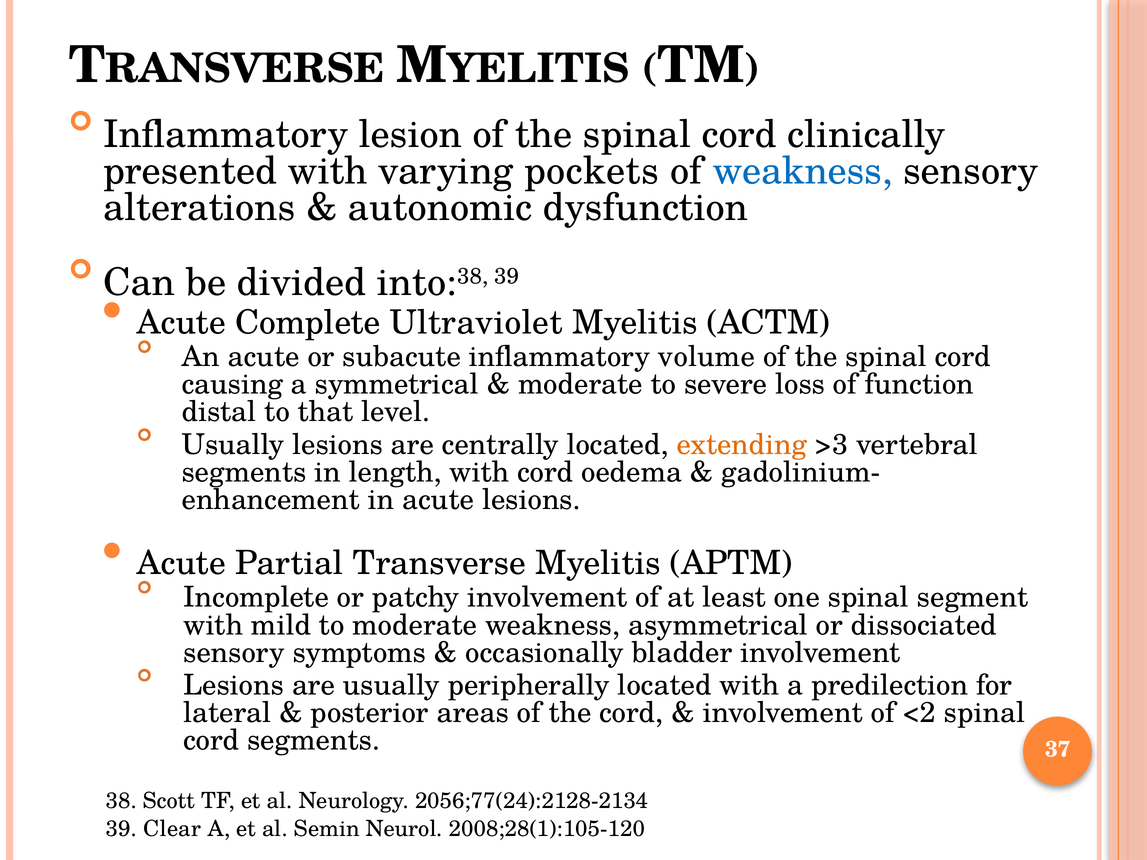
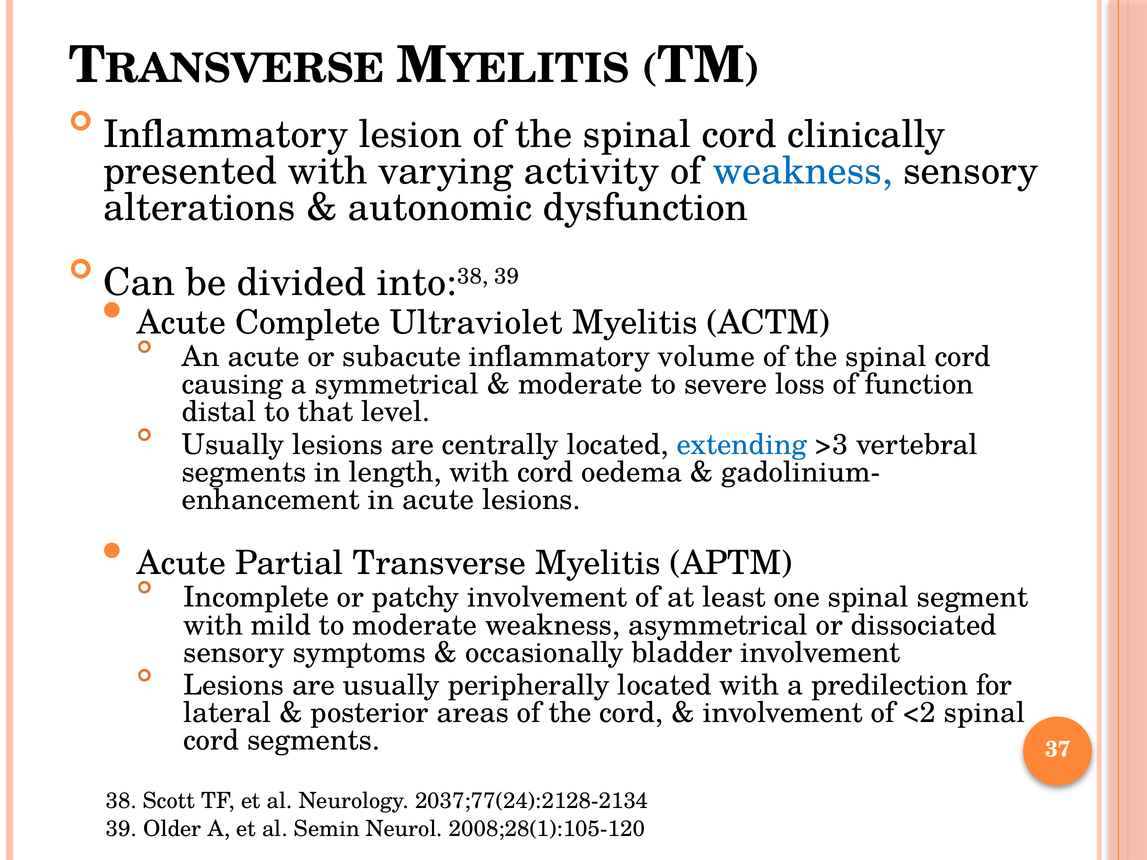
pockets: pockets -> activity
extending colour: orange -> blue
2056;77(24):2128-2134: 2056;77(24):2128-2134 -> 2037;77(24):2128-2134
Clear: Clear -> Older
